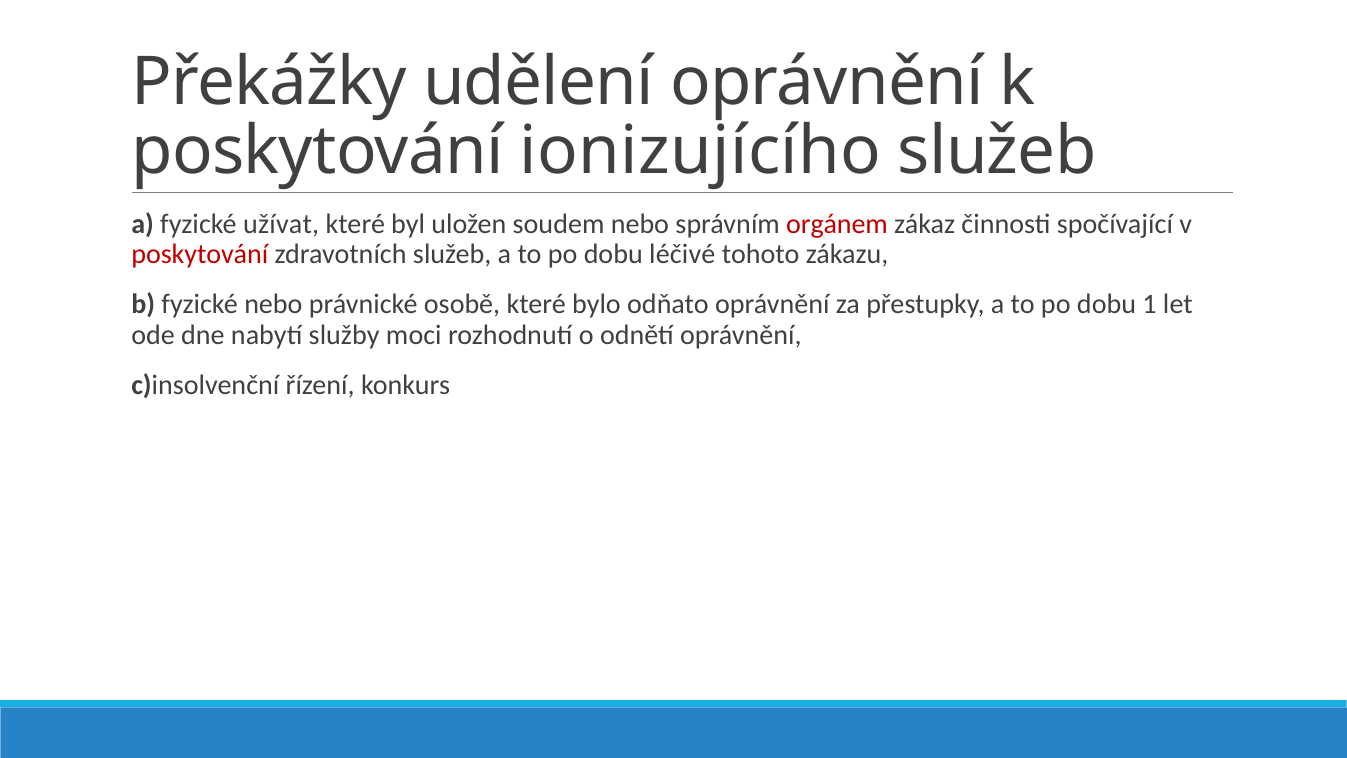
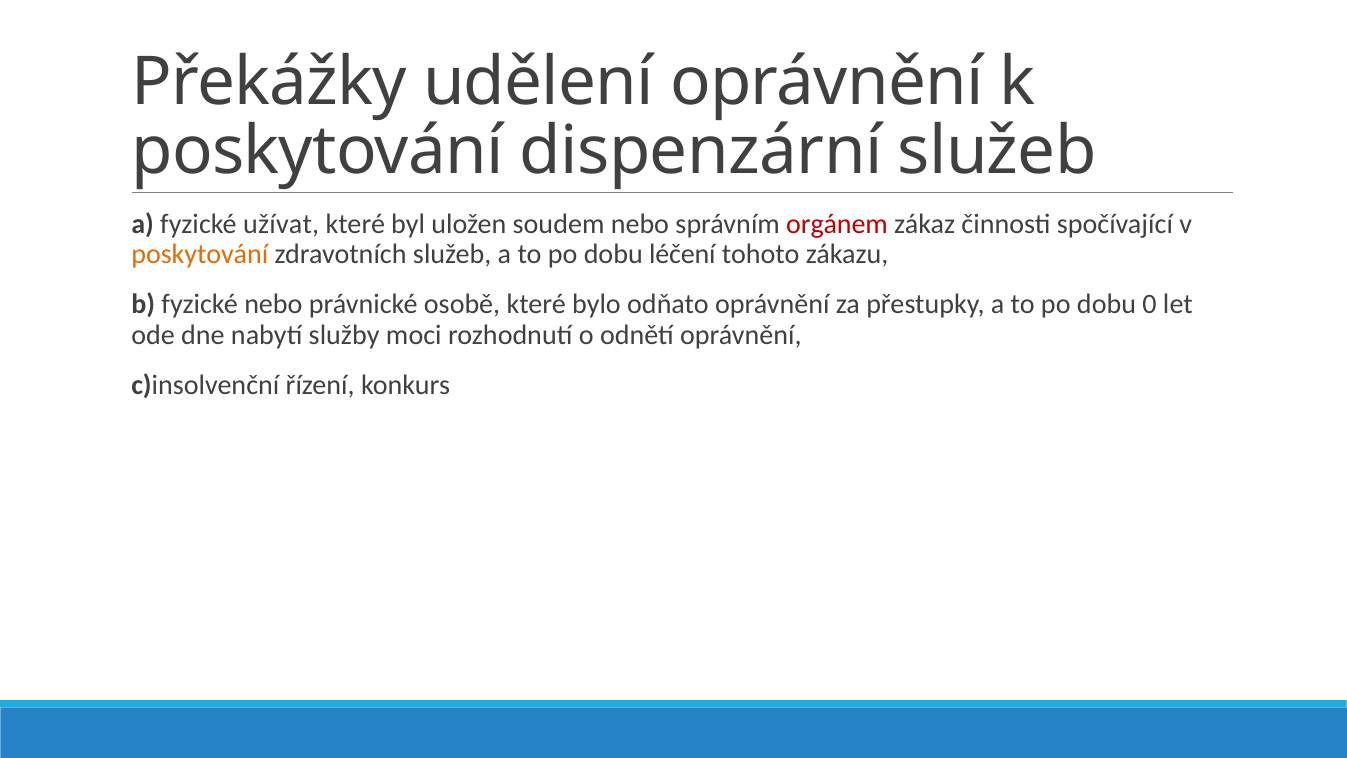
ionizujícího: ionizujícího -> dispenzární
poskytování at (200, 254) colour: red -> orange
léčivé: léčivé -> léčení
1: 1 -> 0
